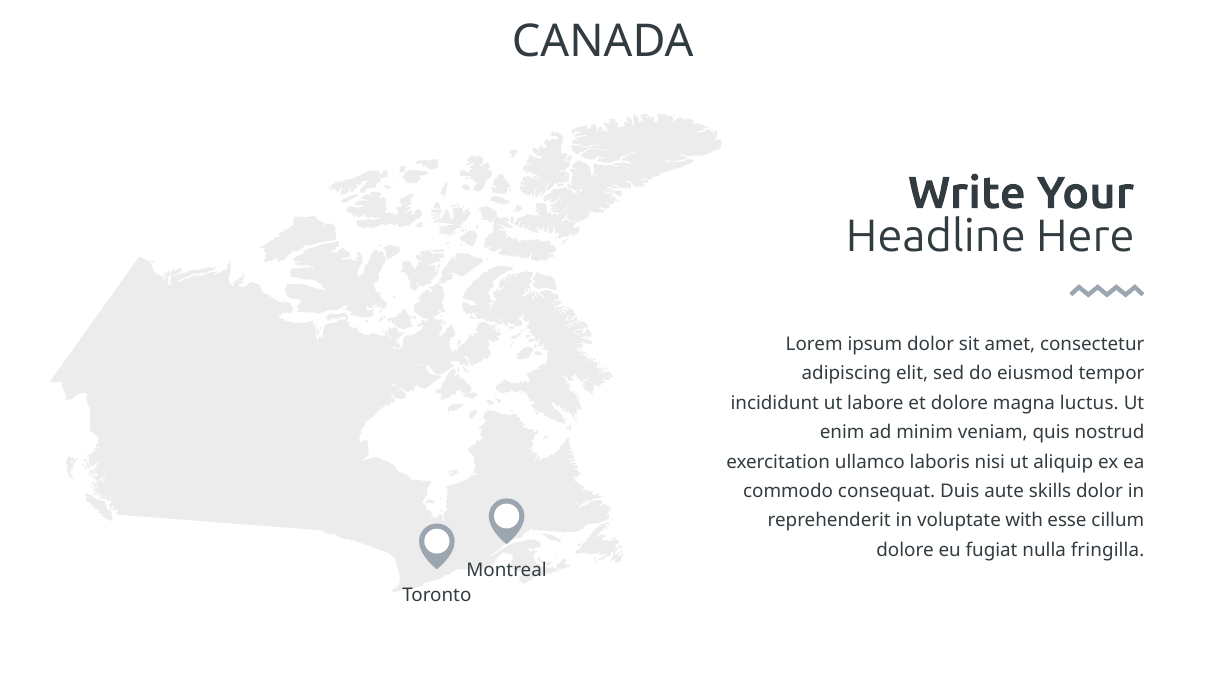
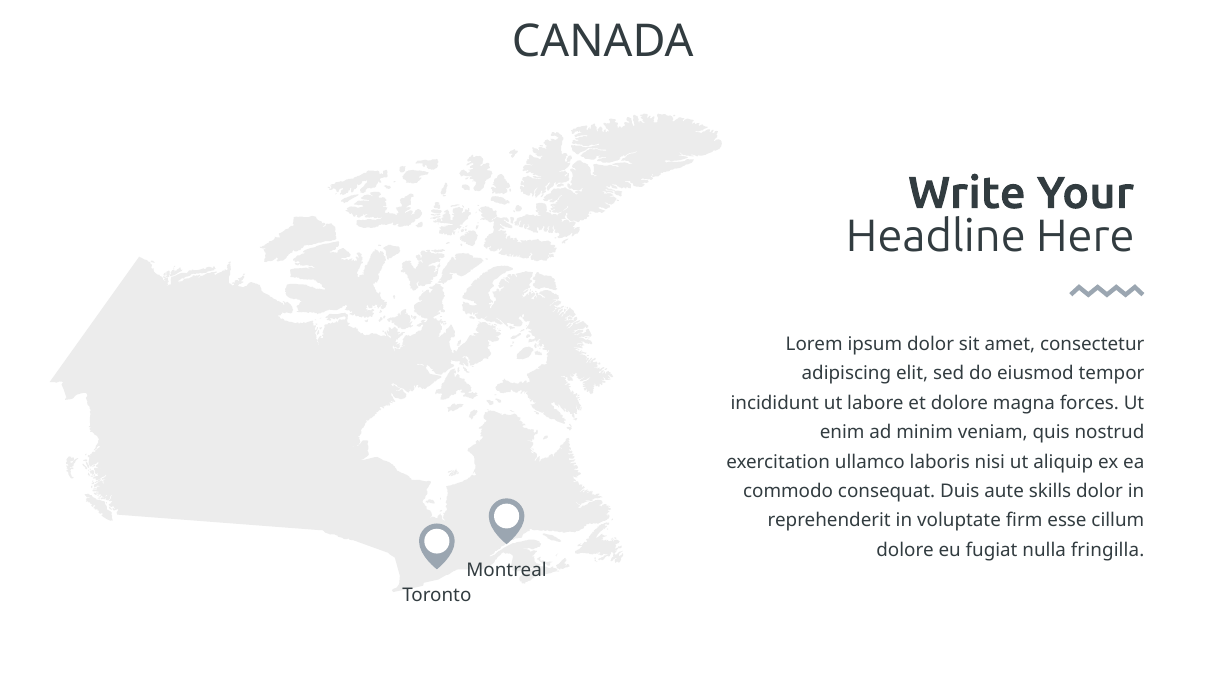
luctus: luctus -> forces
with: with -> firm
